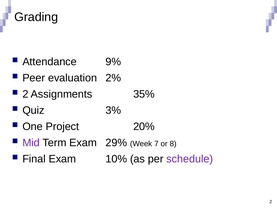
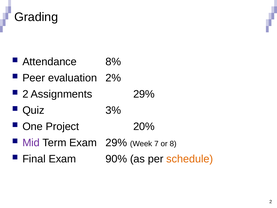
9%: 9% -> 8%
Assignments 35%: 35% -> 29%
10%: 10% -> 90%
schedule colour: purple -> orange
